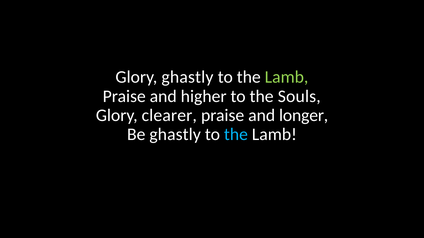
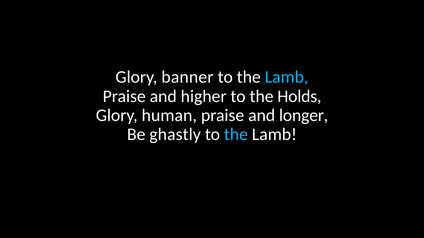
Glory ghastly: ghastly -> banner
Lamb at (287, 77) colour: light green -> light blue
Souls: Souls -> Holds
clearer: clearer -> human
